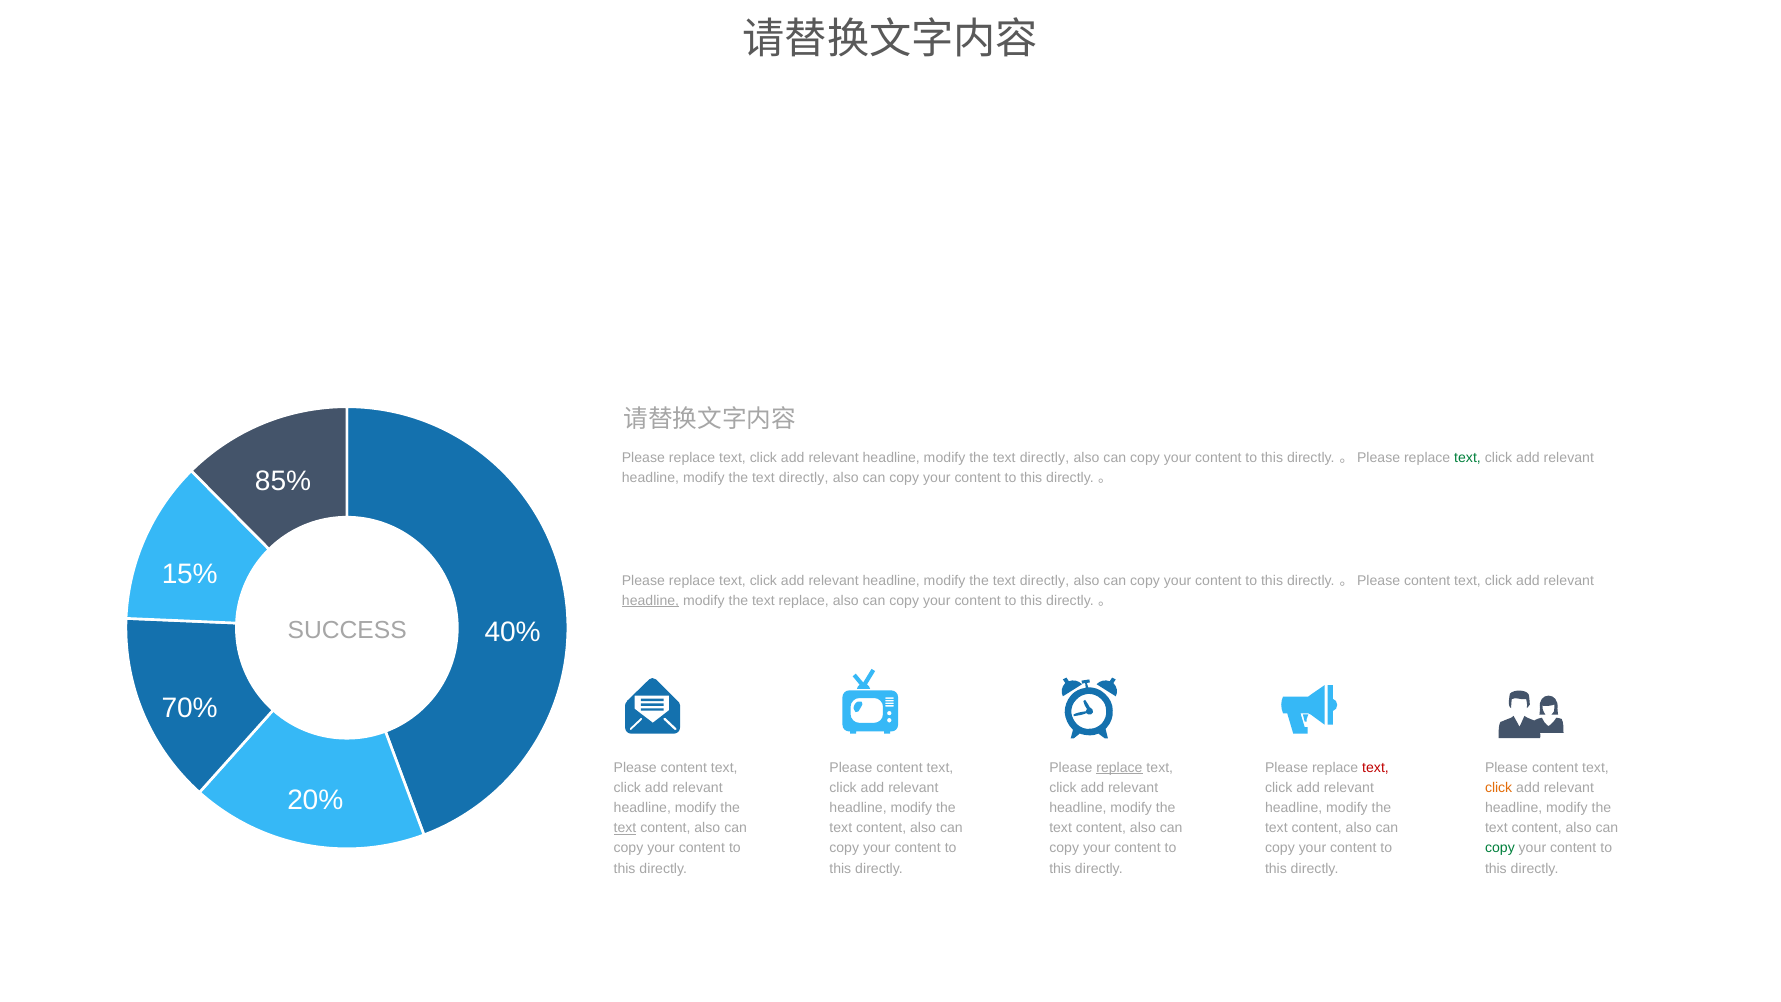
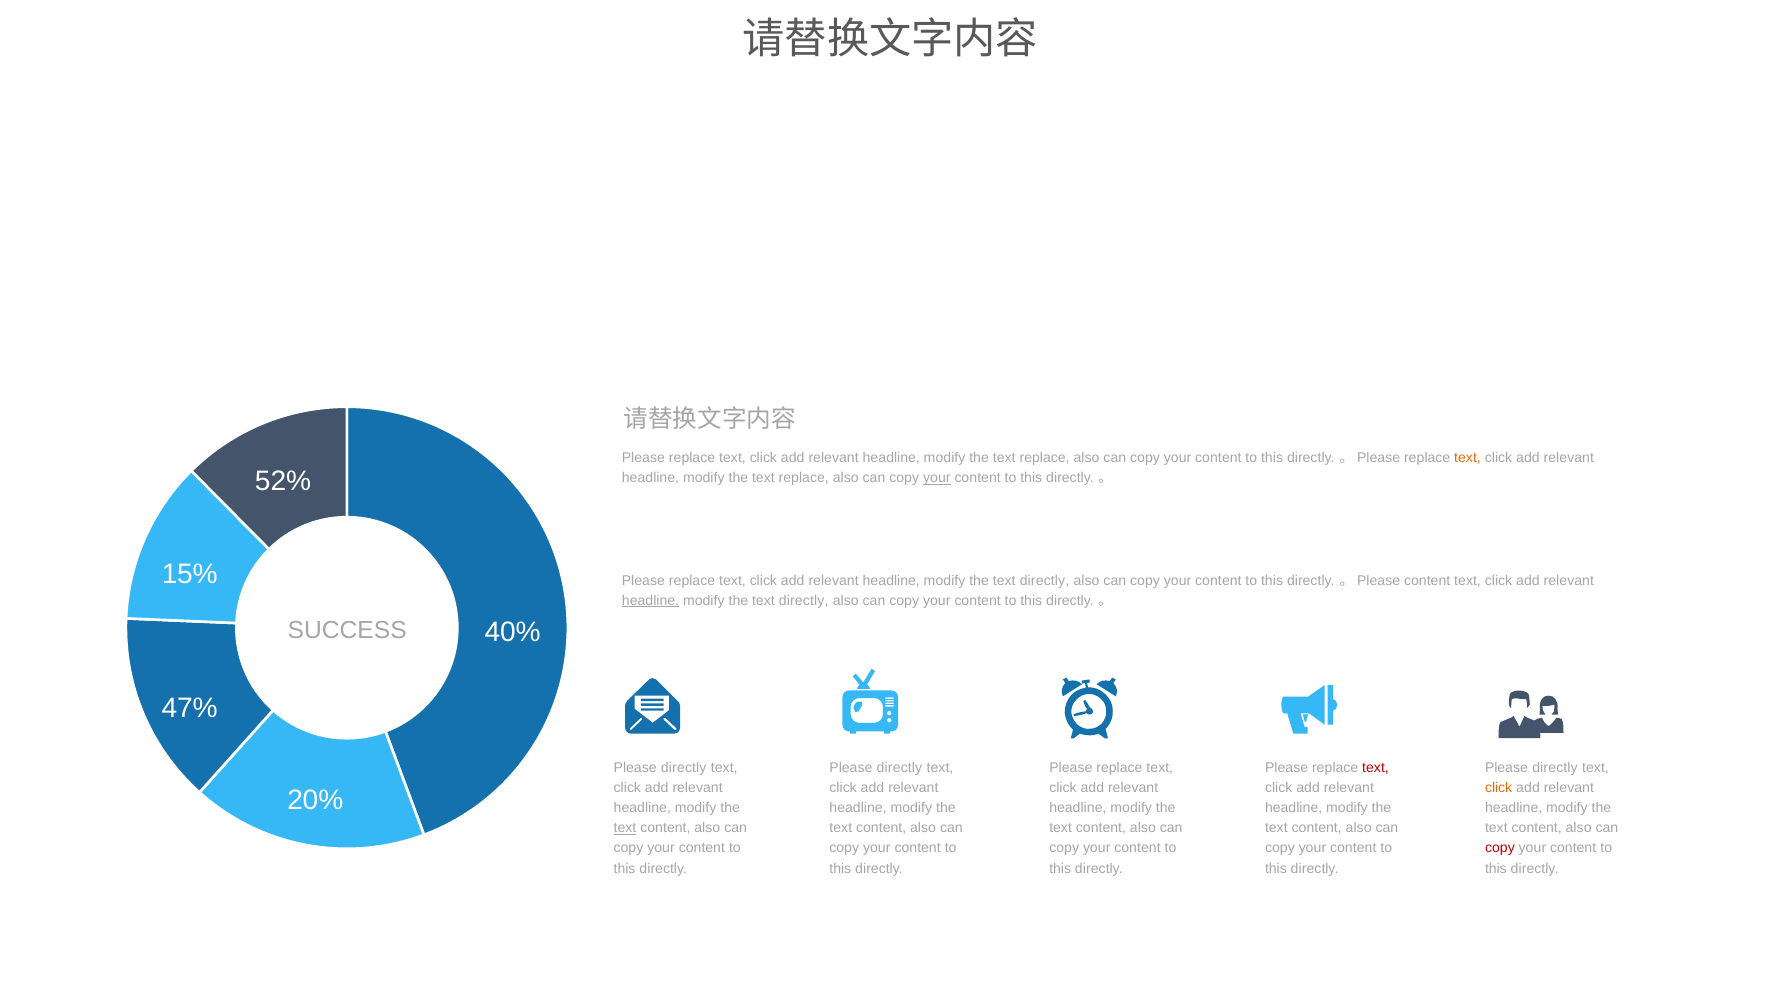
directly at (1045, 458): directly -> replace
text at (1468, 458) colour: green -> orange
85%: 85% -> 52%
directly at (804, 478): directly -> replace
your at (937, 478) underline: none -> present
replace at (804, 601): replace -> directly
70%: 70% -> 47%
content at (684, 767): content -> directly
content at (900, 767): content -> directly
replace at (1119, 767) underline: present -> none
content at (1555, 767): content -> directly
copy at (1500, 848) colour: green -> red
